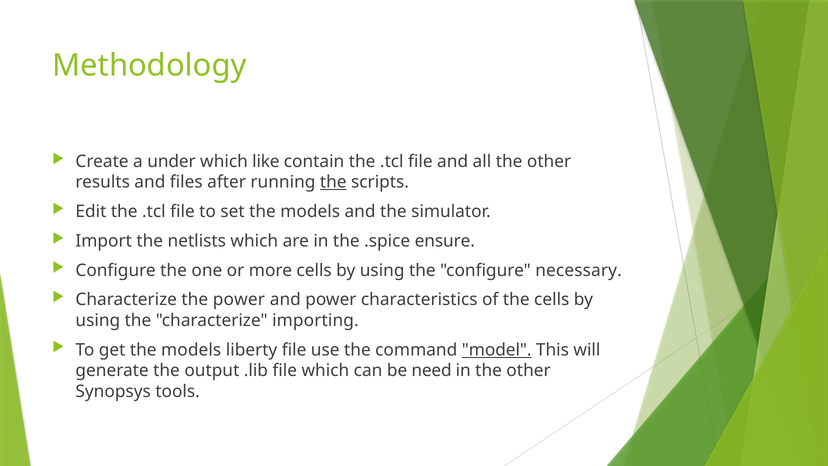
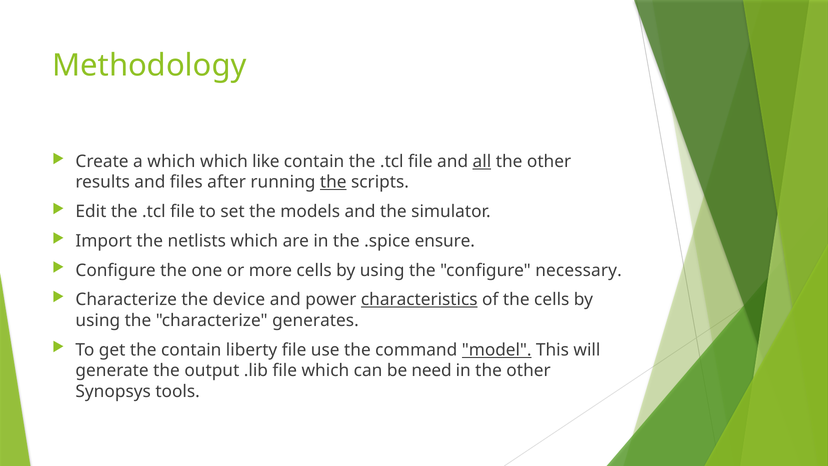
a under: under -> which
all underline: none -> present
the power: power -> device
characteristics underline: none -> present
importing: importing -> generates
get the models: models -> contain
